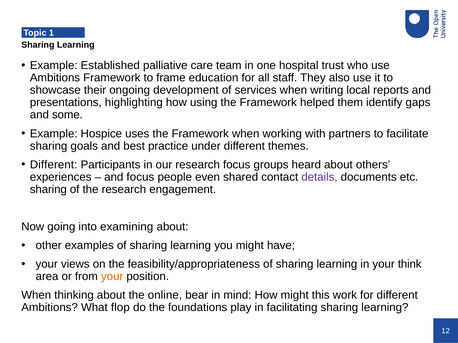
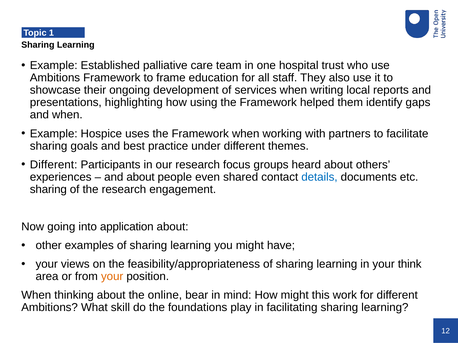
and some: some -> when
and focus: focus -> about
details colour: purple -> blue
examining: examining -> application
flop: flop -> skill
